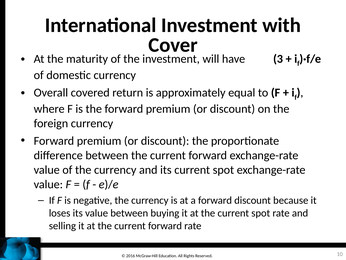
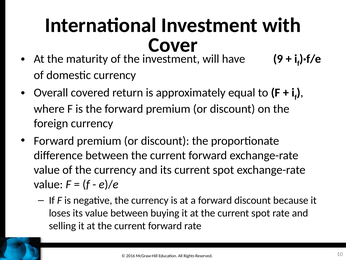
3: 3 -> 9
